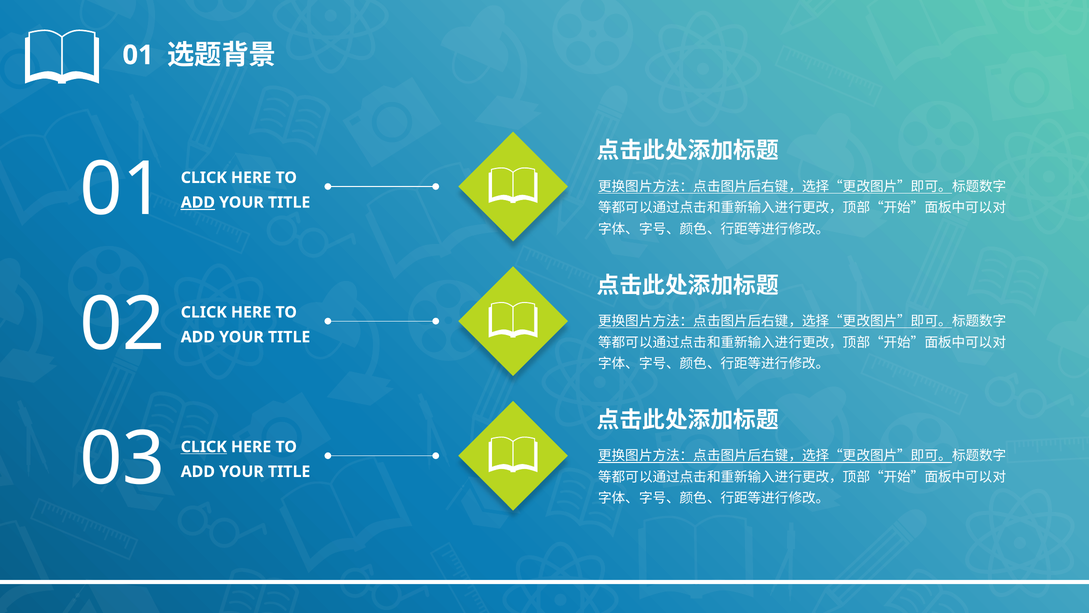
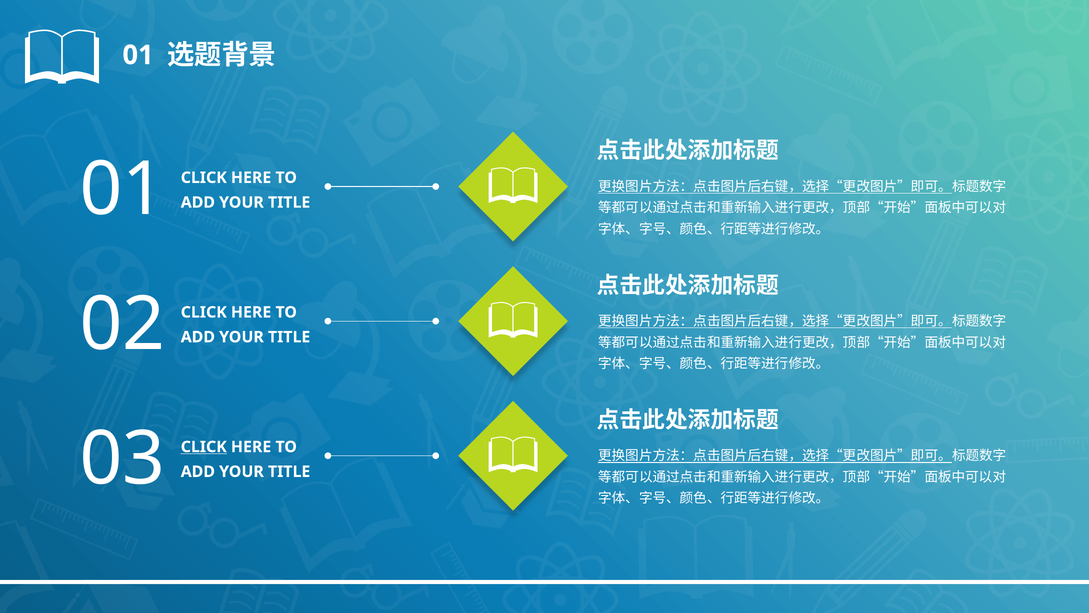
ADD at (198, 202) underline: present -> none
